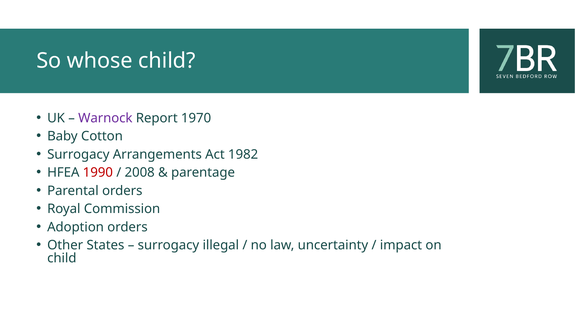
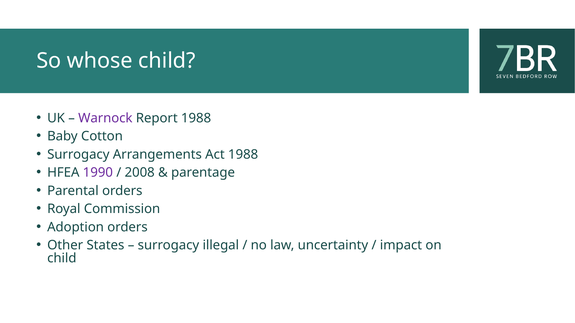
Report 1970: 1970 -> 1988
Act 1982: 1982 -> 1988
1990 colour: red -> purple
